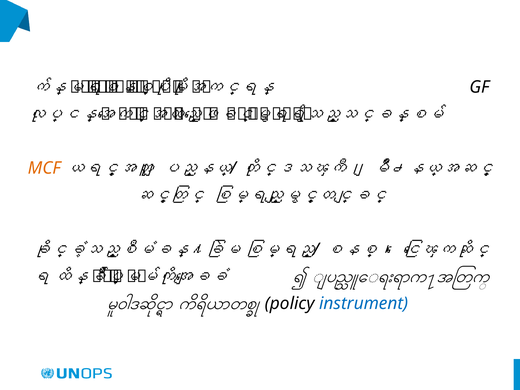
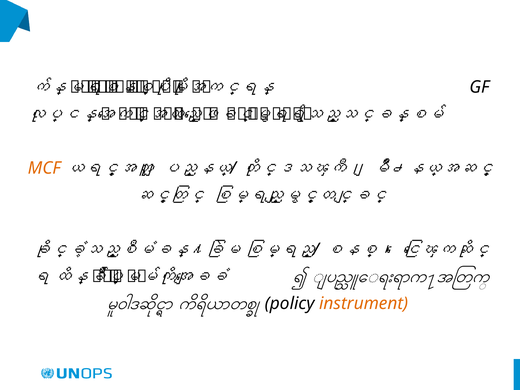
instrument colour: blue -> orange
